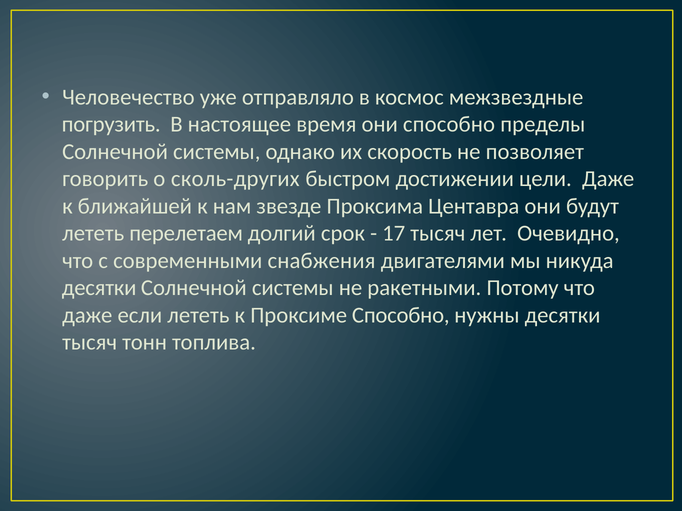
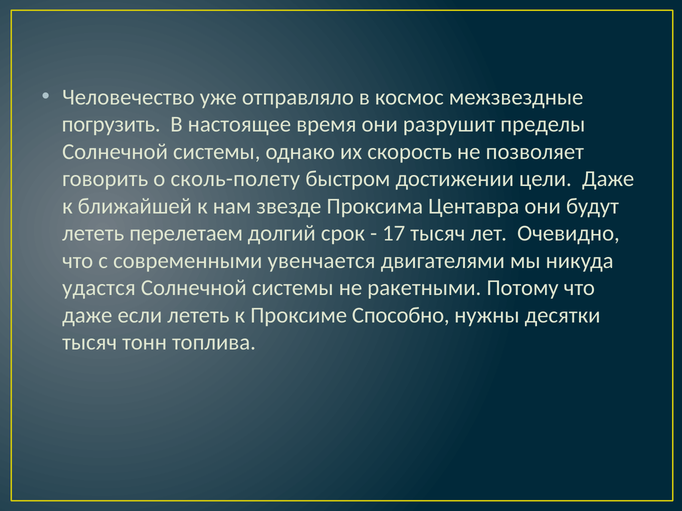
они способно: способно -> разрушит
сколь-других: сколь-других -> сколь-полету
снабжения: снабжения -> увенчается
десятки at (99, 288): десятки -> удастся
